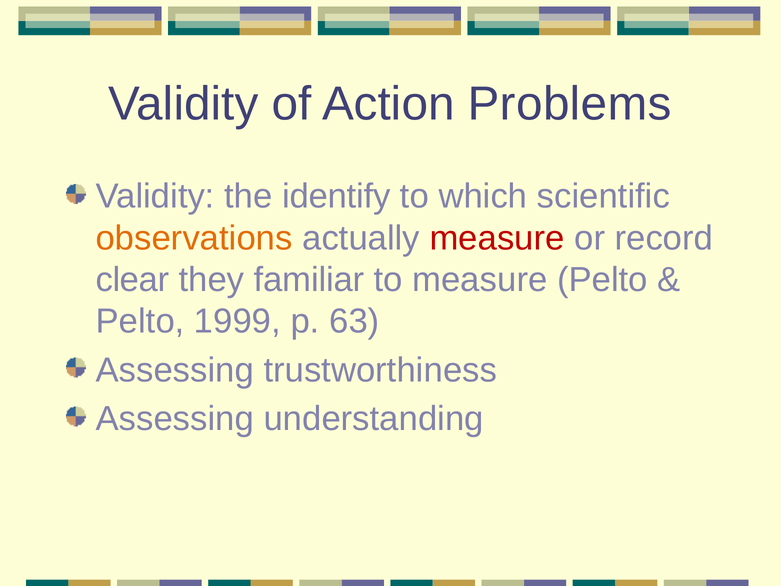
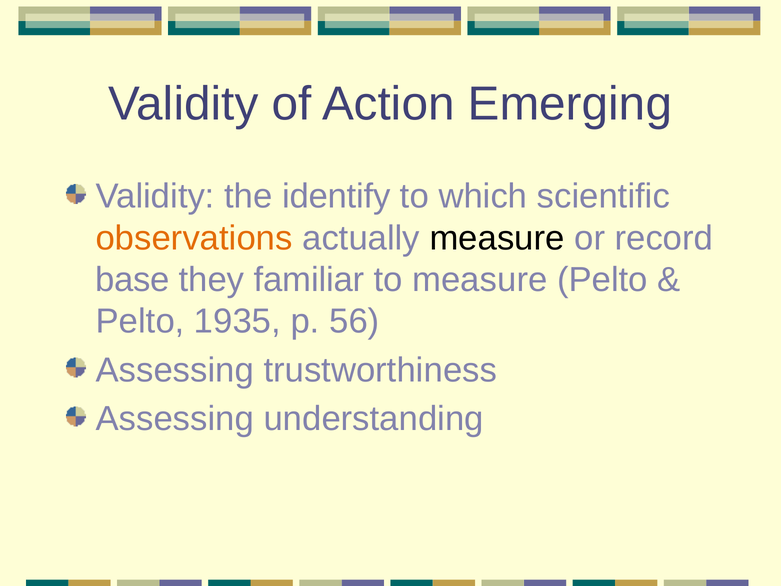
Problems: Problems -> Emerging
measure at (497, 238) colour: red -> black
clear: clear -> base
1999: 1999 -> 1935
63: 63 -> 56
